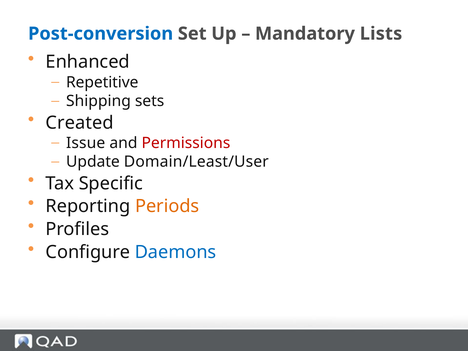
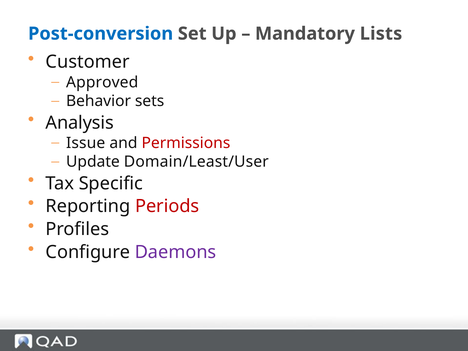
Enhanced: Enhanced -> Customer
Repetitive: Repetitive -> Approved
Shipping: Shipping -> Behavior
Created: Created -> Analysis
Periods colour: orange -> red
Daemons colour: blue -> purple
